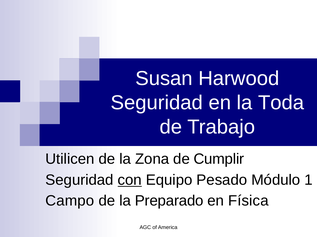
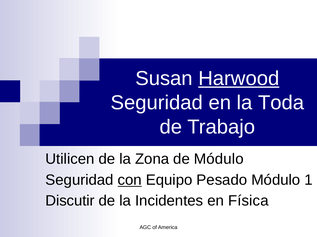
Harwood underline: none -> present
de Cumplir: Cumplir -> Módulo
Campo: Campo -> Discutir
Preparado: Preparado -> Incidentes
